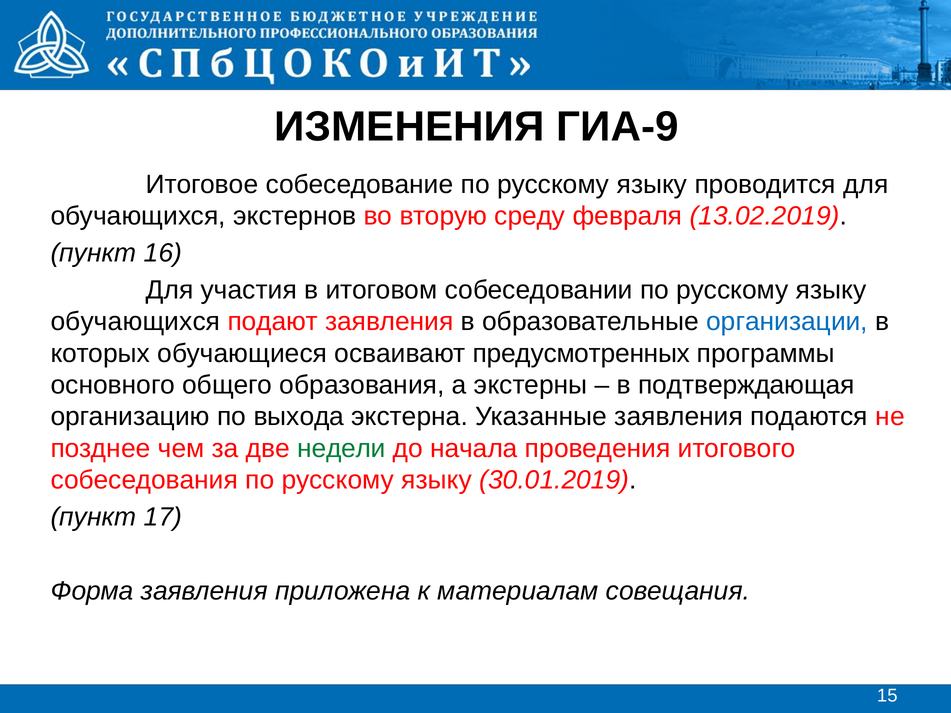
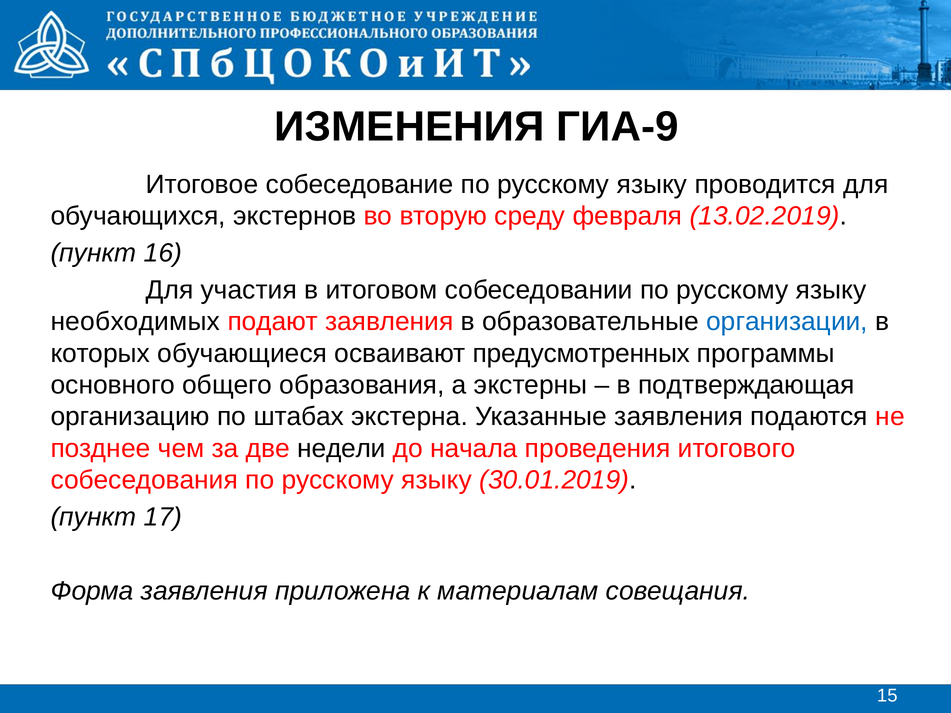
обучающихся at (135, 322): обучающихся -> необходимых
выхода: выхода -> штабах
недели colour: green -> black
